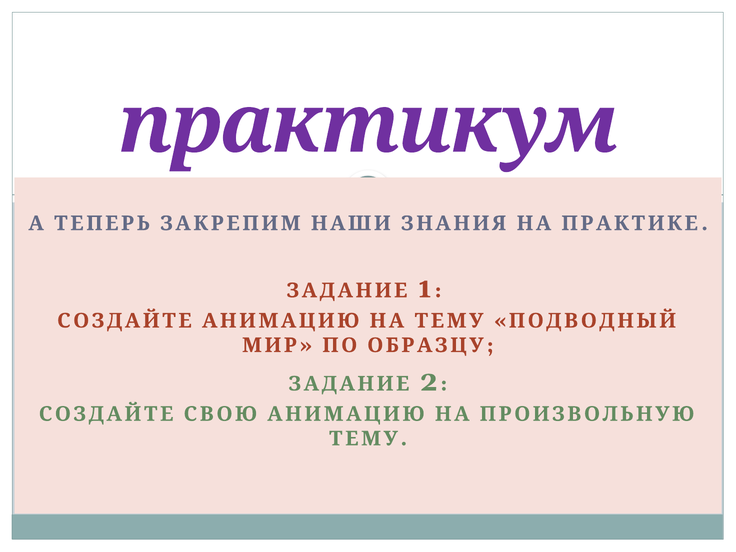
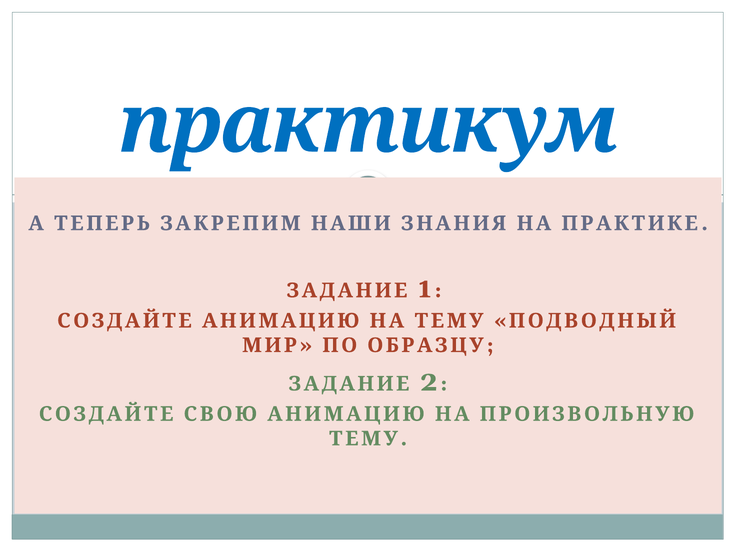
практикум colour: purple -> blue
